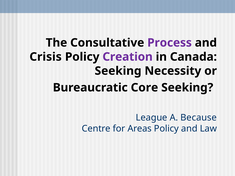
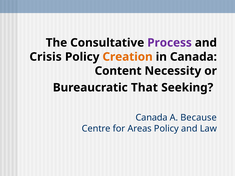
Creation colour: purple -> orange
Seeking at (118, 71): Seeking -> Content
Core: Core -> That
League at (152, 118): League -> Canada
